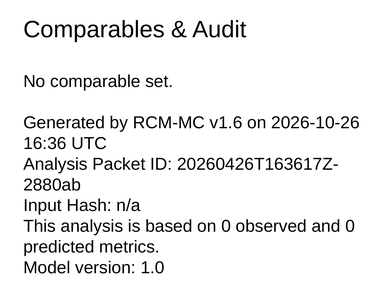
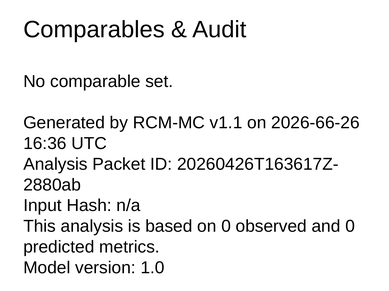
v1.6: v1.6 -> v1.1
2026-10-26: 2026-10-26 -> 2026-66-26
